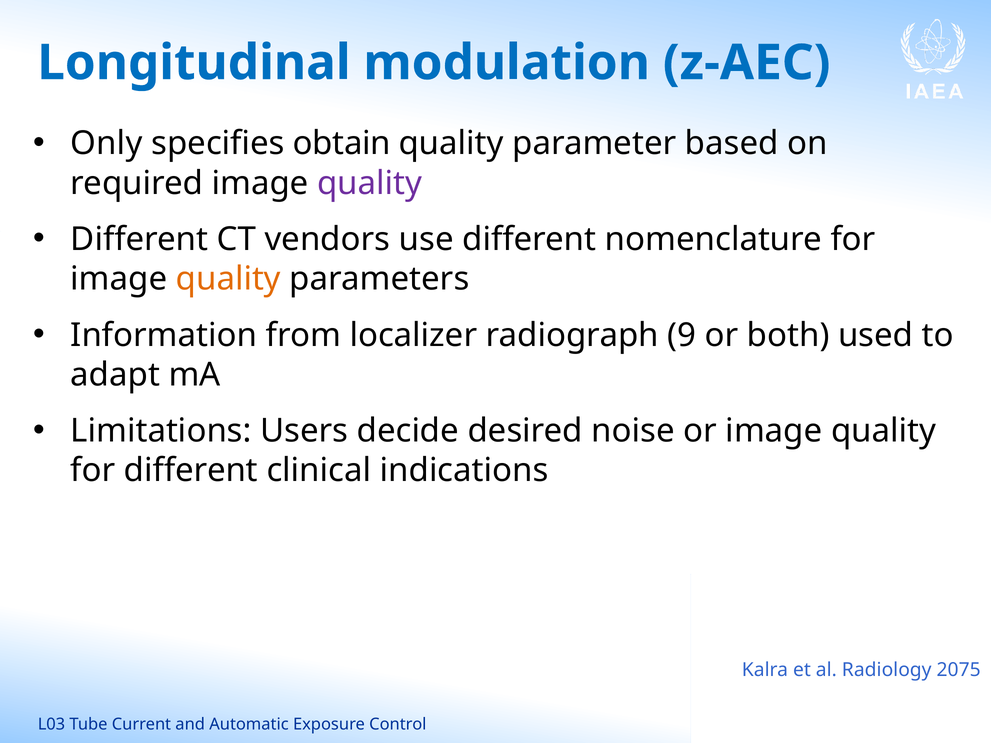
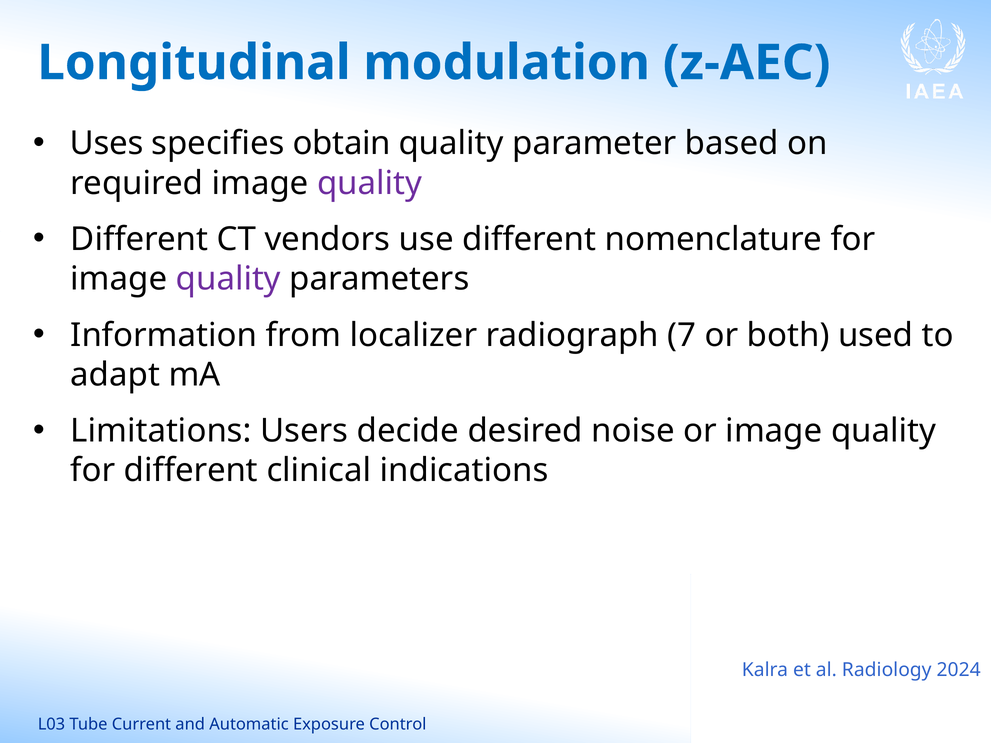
Only: Only -> Uses
quality at (228, 279) colour: orange -> purple
9: 9 -> 7
2075: 2075 -> 2024
